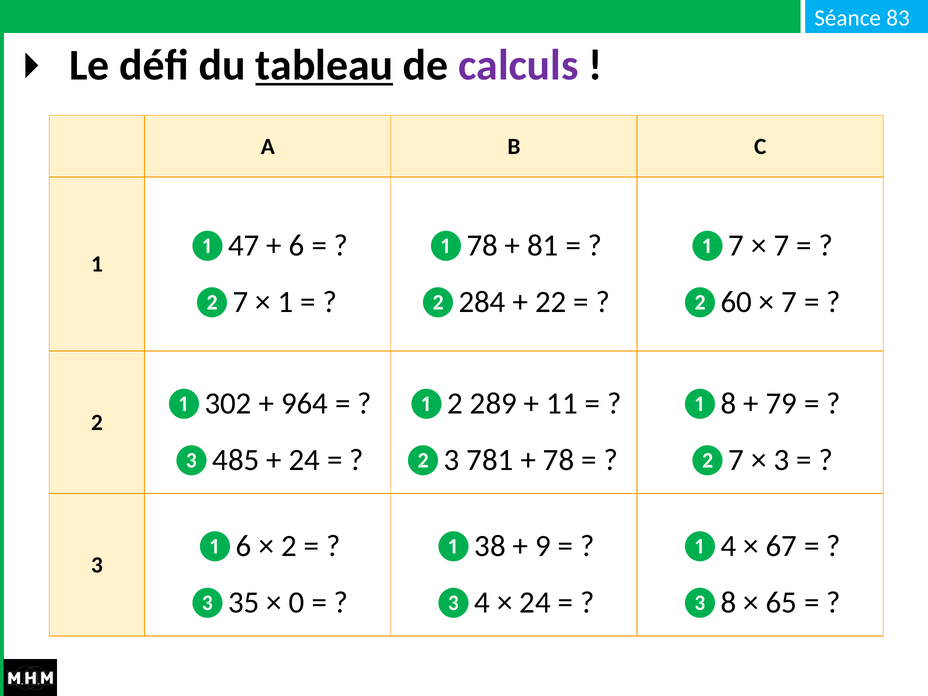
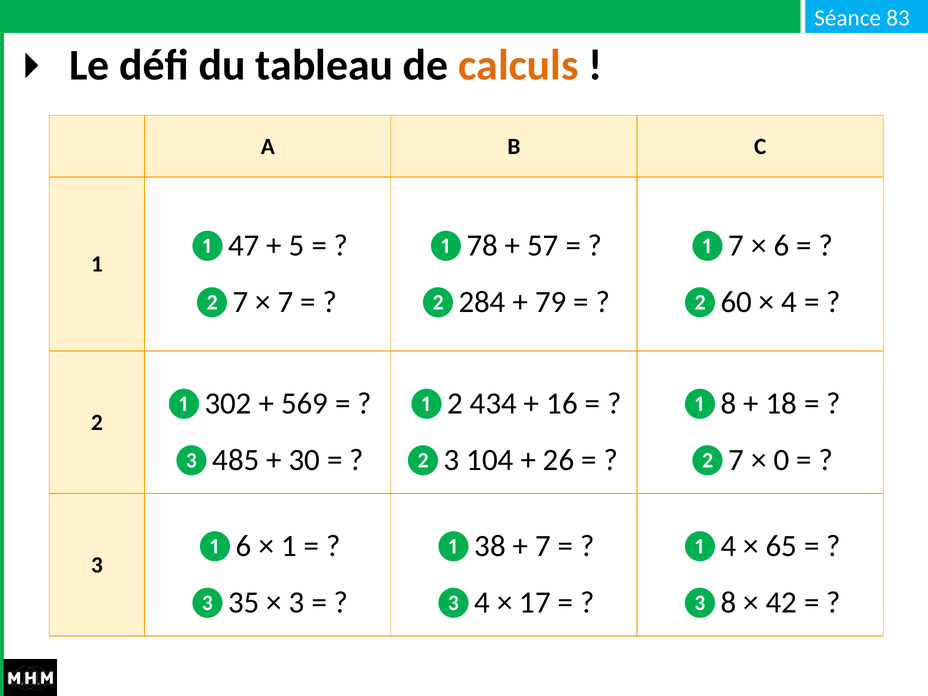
tableau underline: present -> none
calculs colour: purple -> orange
6: 6 -> 5
81: 81 -> 57
7 at (781, 245): 7 -> 6
1 at (285, 302): 1 -> 7
22: 22 -> 79
7 at (789, 302): 7 -> 4
964: 964 -> 569
289: 289 -> 434
11: 11 -> 16
79: 79 -> 18
24 at (304, 460): 24 -> 30
781: 781 -> 104
78: 78 -> 26
3 at (781, 460): 3 -> 0
2 at (289, 546): 2 -> 1
9 at (543, 546): 9 -> 7
67: 67 -> 65
0 at (297, 603): 0 -> 3
24 at (535, 603): 24 -> 17
65: 65 -> 42
